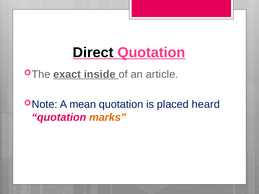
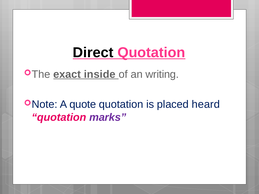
article: article -> writing
mean: mean -> quote
marks colour: orange -> purple
